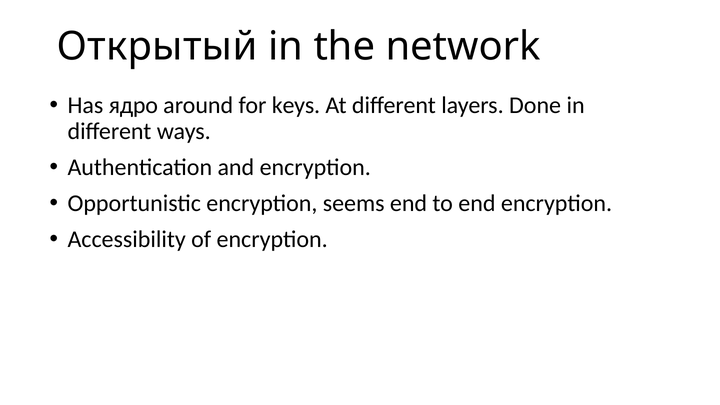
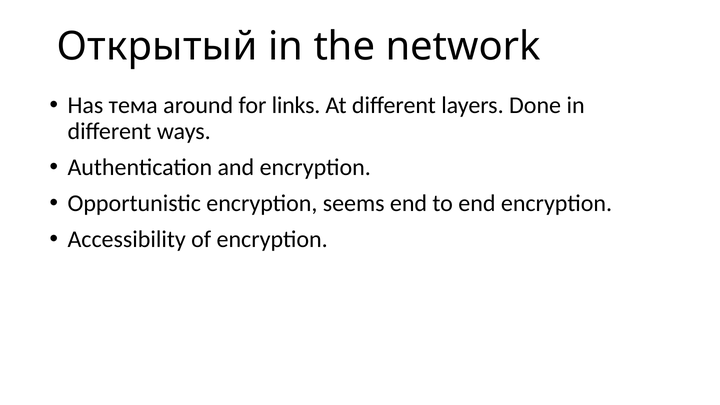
ядро: ядро -> тема
keys: keys -> links
